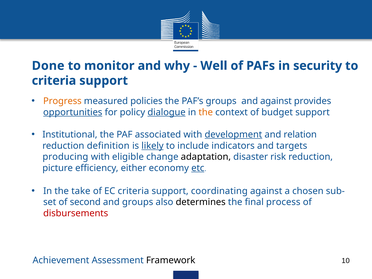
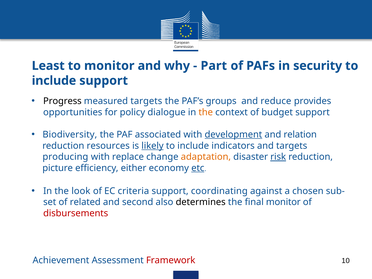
Done: Done -> Least
Well: Well -> Part
criteria at (54, 81): criteria -> include
Progress colour: orange -> black
measured policies: policies -> targets
and against: against -> reduce
opportunities underline: present -> none
dialogue underline: present -> none
Institutional: Institutional -> Biodiversity
definition: definition -> resources
eligible: eligible -> replace
adaptation colour: black -> orange
risk underline: none -> present
take: take -> look
second: second -> related
and groups: groups -> second
final process: process -> monitor
Framework colour: black -> red
